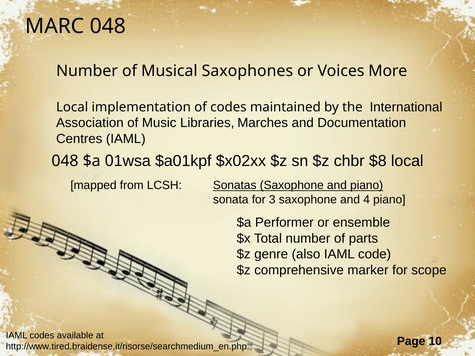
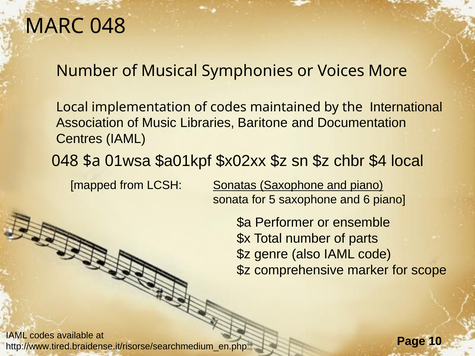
Saxophones: Saxophones -> Symphonies
Marches: Marches -> Baritone
$8: $8 -> $4
3: 3 -> 5
4: 4 -> 6
